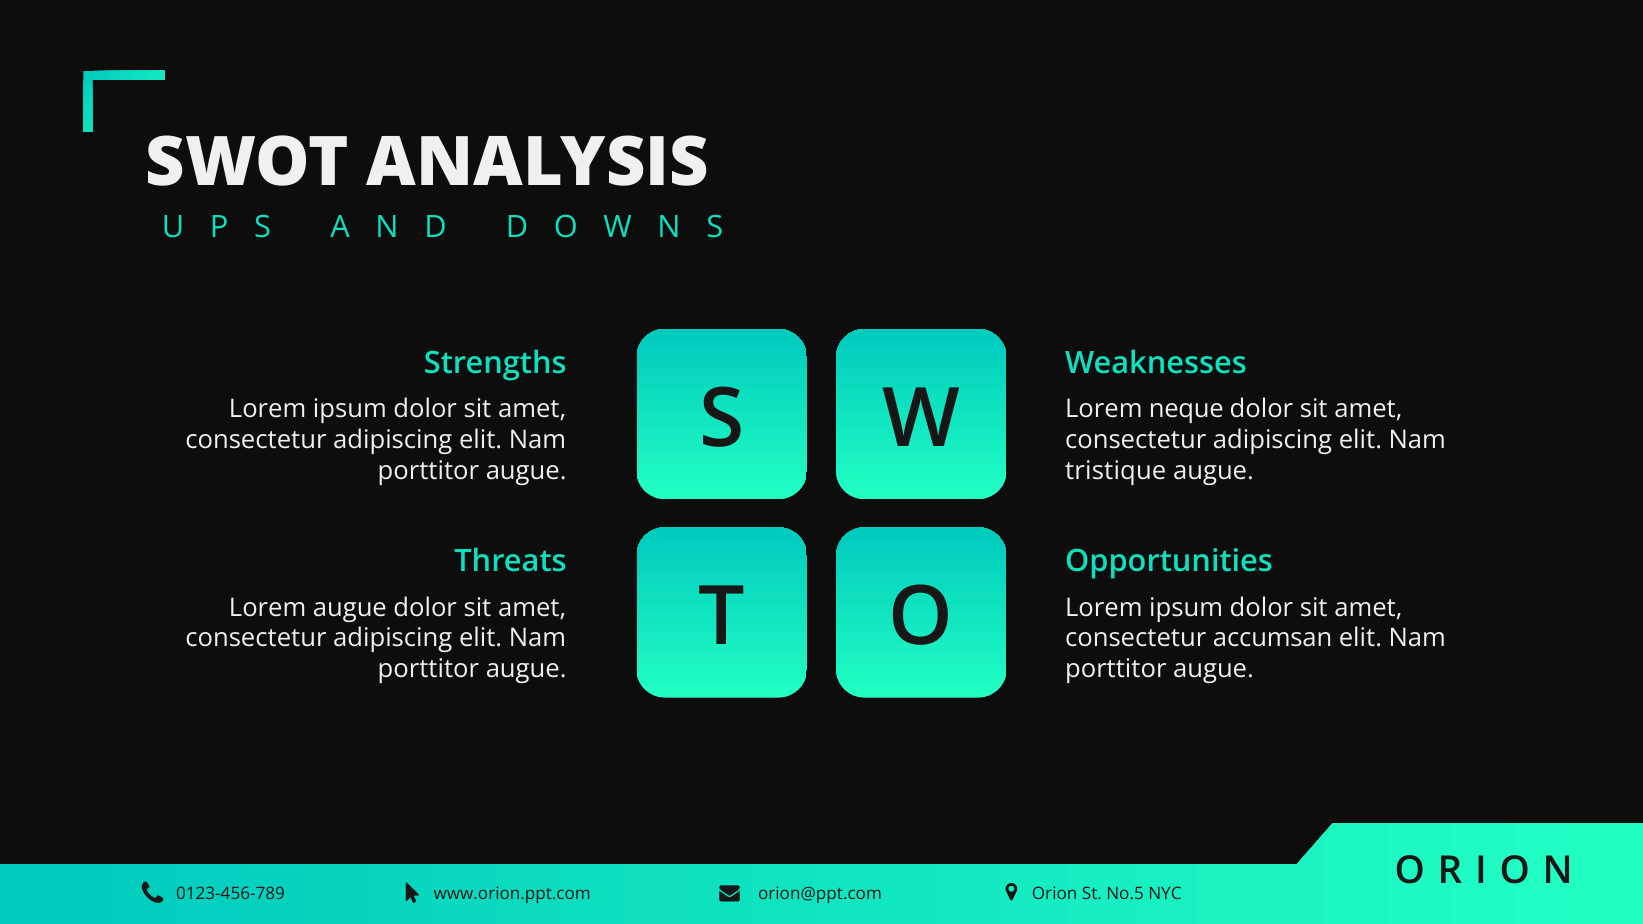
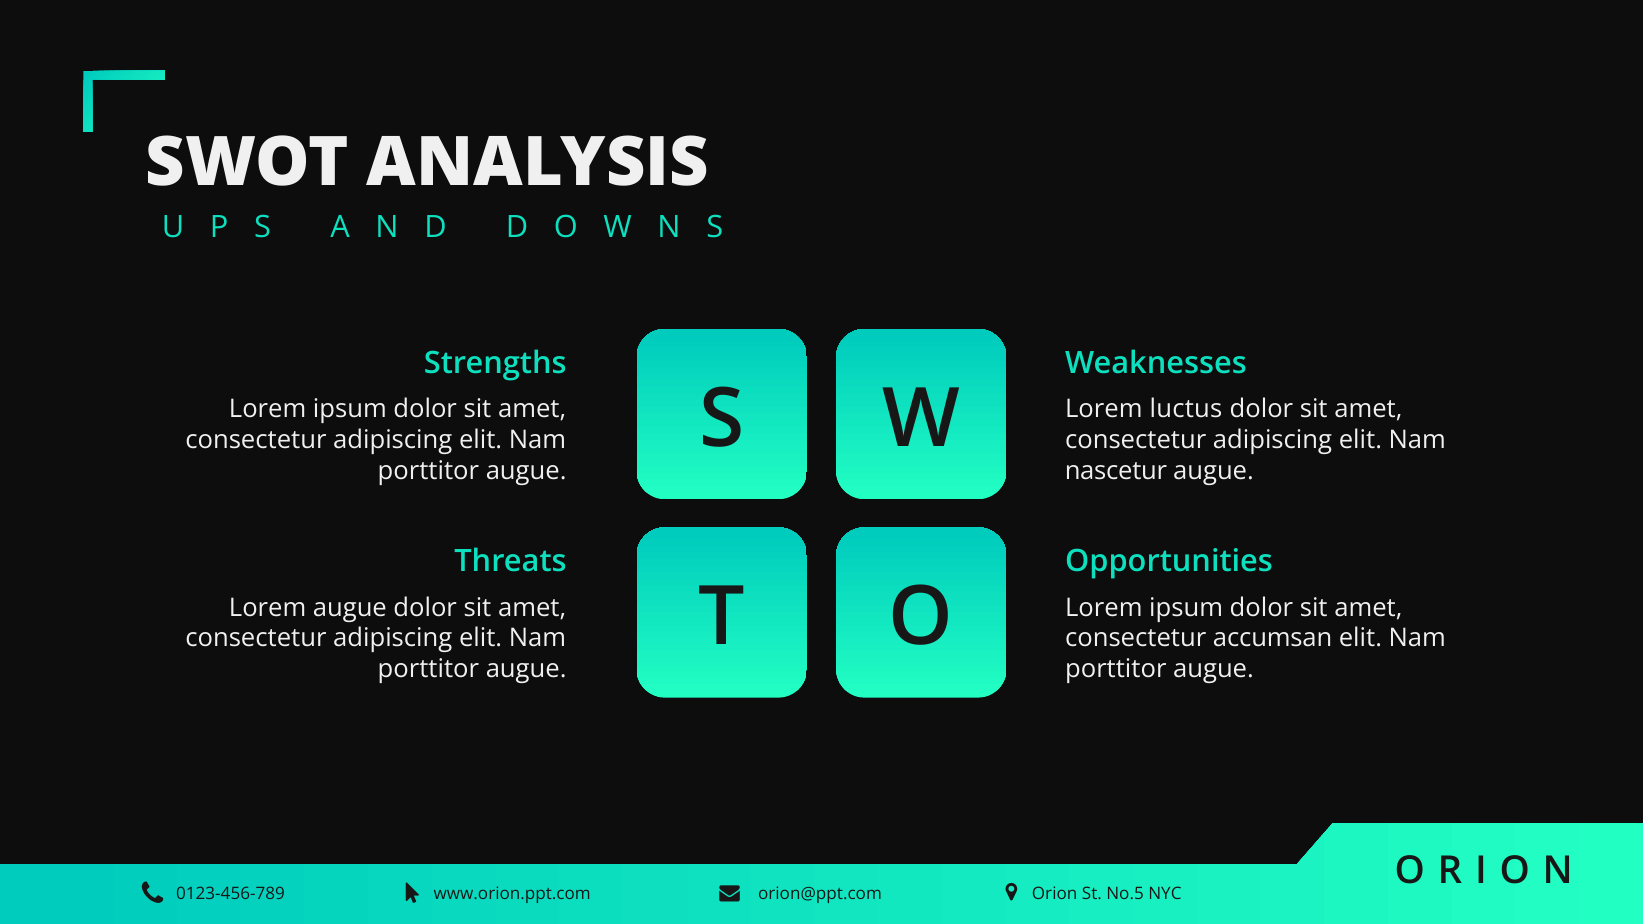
neque: neque -> luctus
tristique: tristique -> nascetur
